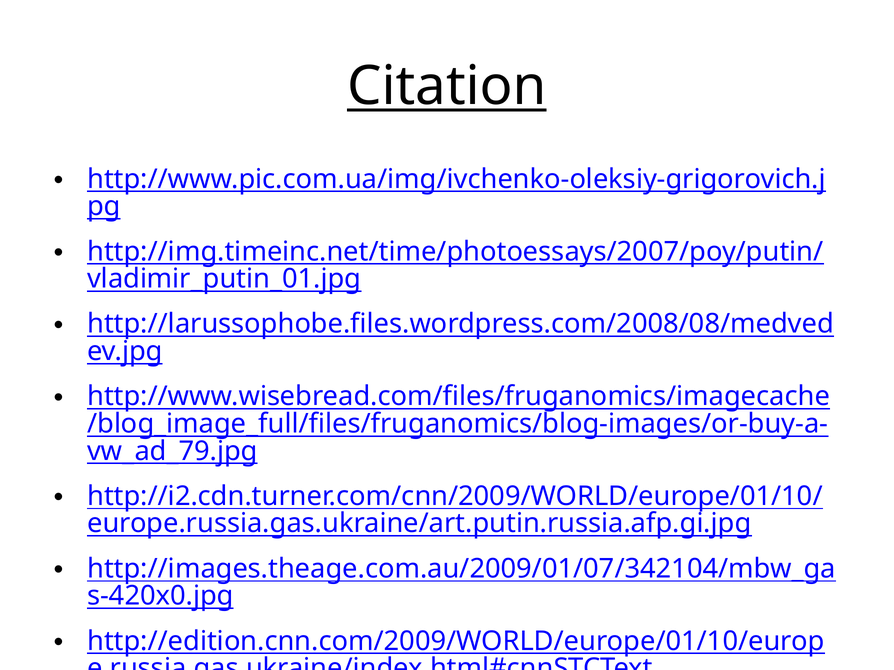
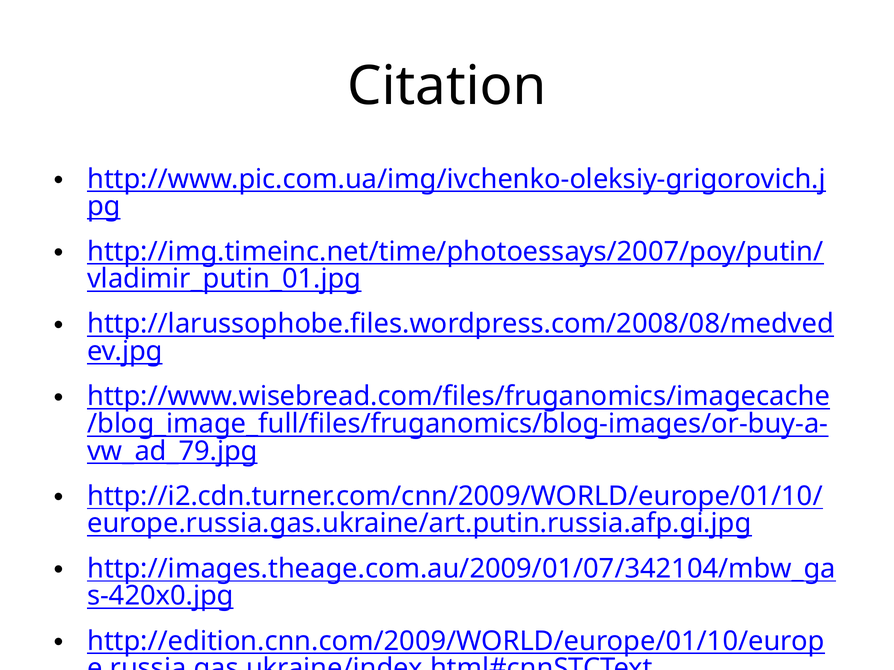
Citation underline: present -> none
